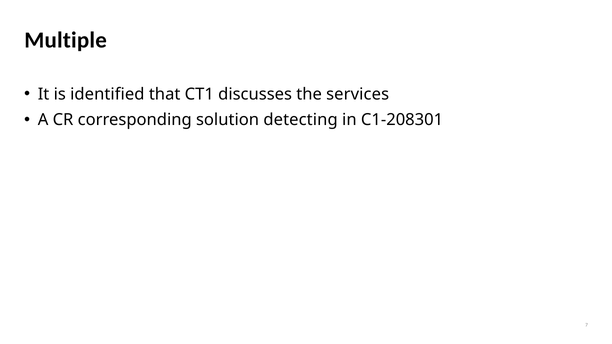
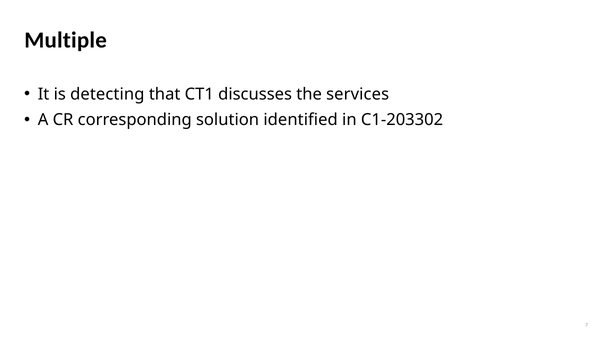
identified: identified -> detecting
detecting: detecting -> identified
C1-208301: C1-208301 -> C1-203302
